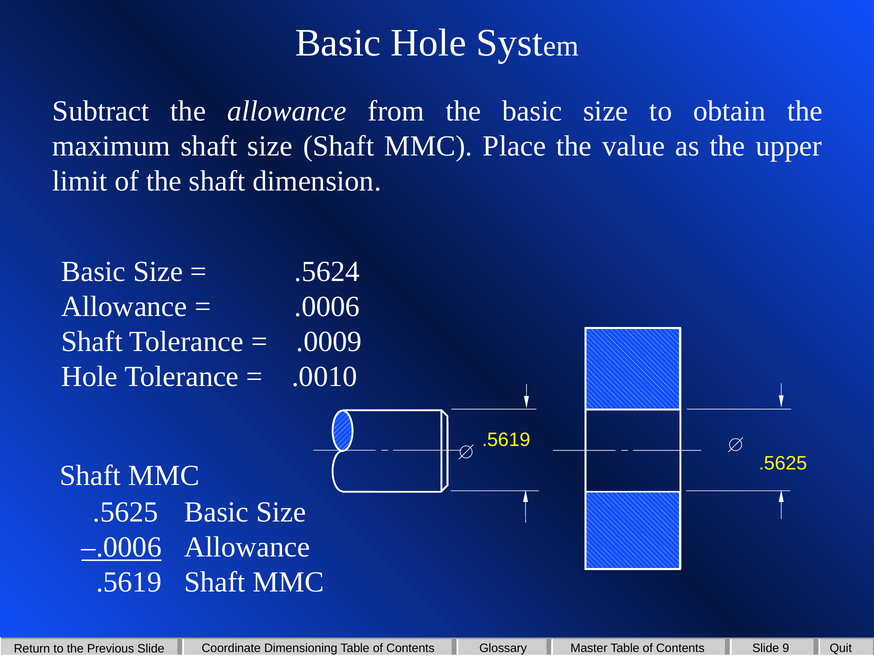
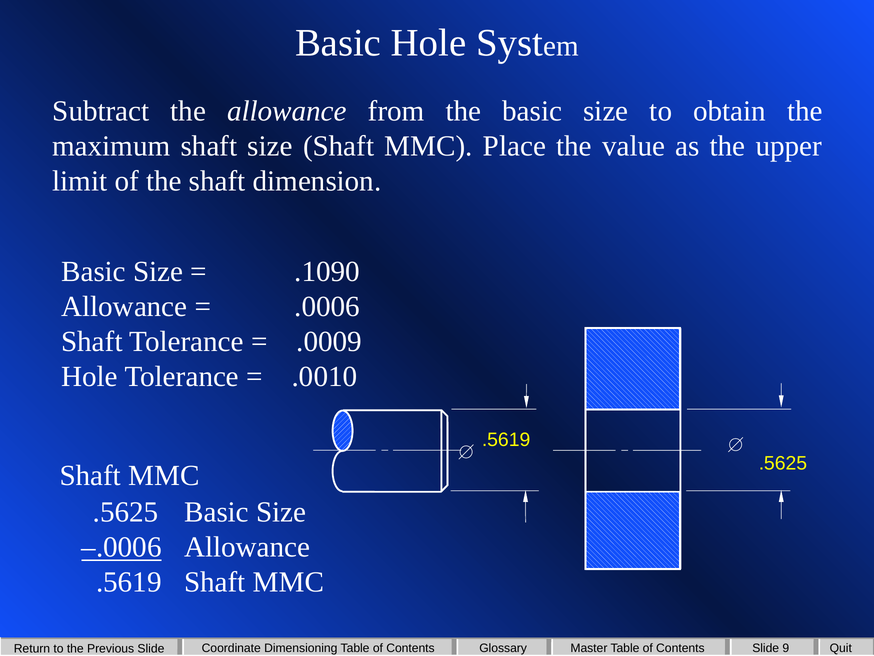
.5624: .5624 -> .1090
